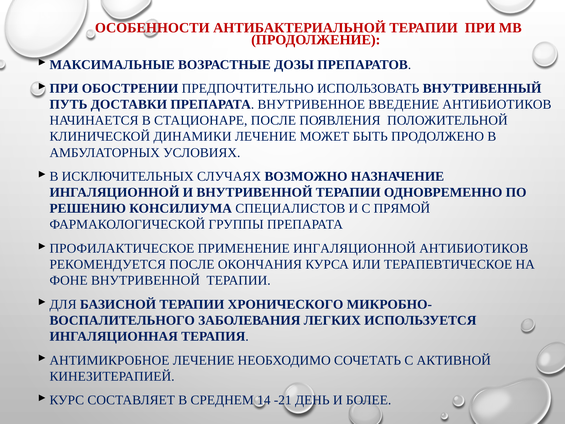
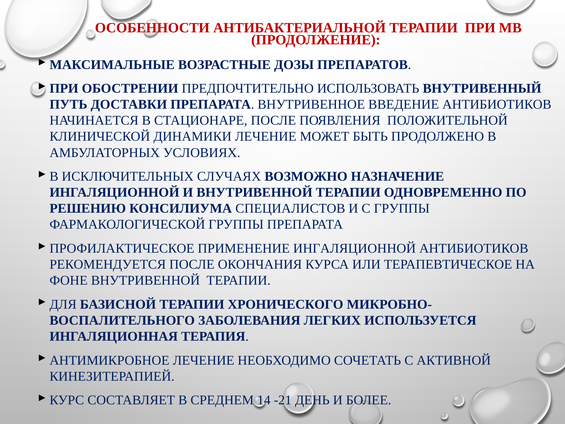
С ПРЯМОЙ: ПРЯМОЙ -> ГРУППЫ
